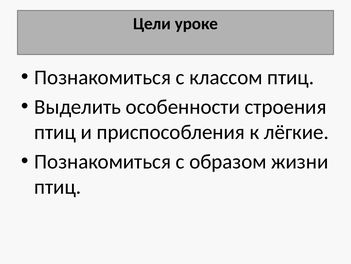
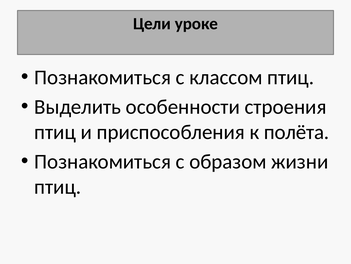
лёгкие: лёгкие -> полёта
